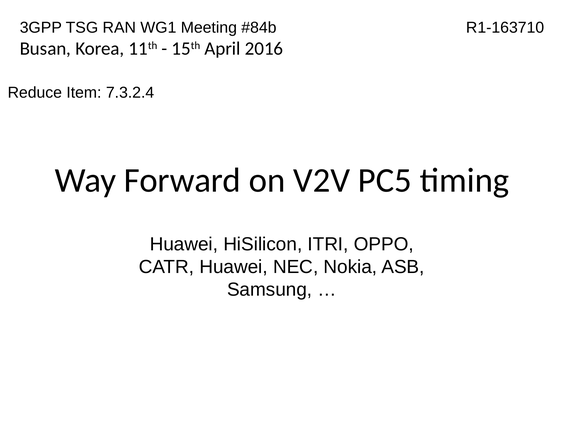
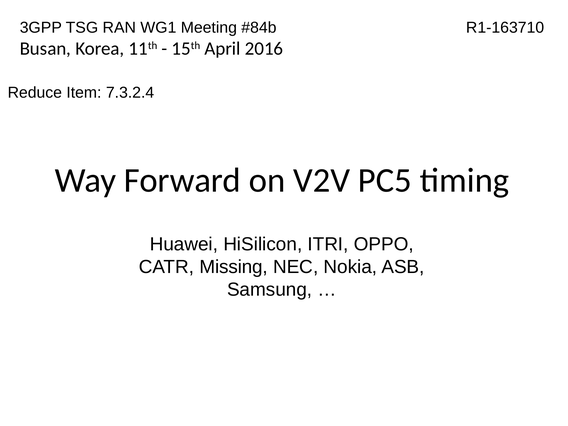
CATR Huawei: Huawei -> Missing
